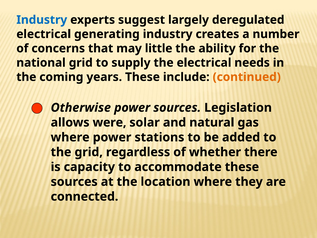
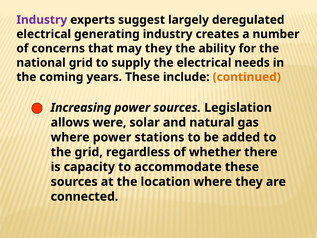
Industry at (42, 20) colour: blue -> purple
may little: little -> they
Otherwise: Otherwise -> Increasing
